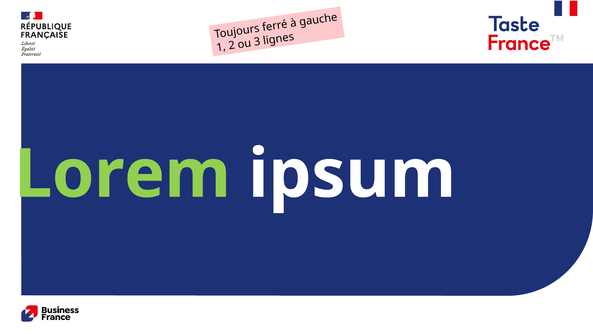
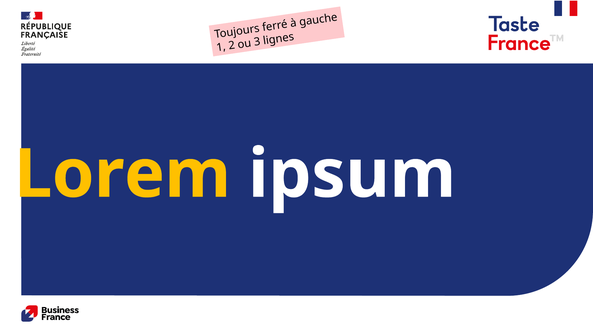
Lorem colour: light green -> yellow
